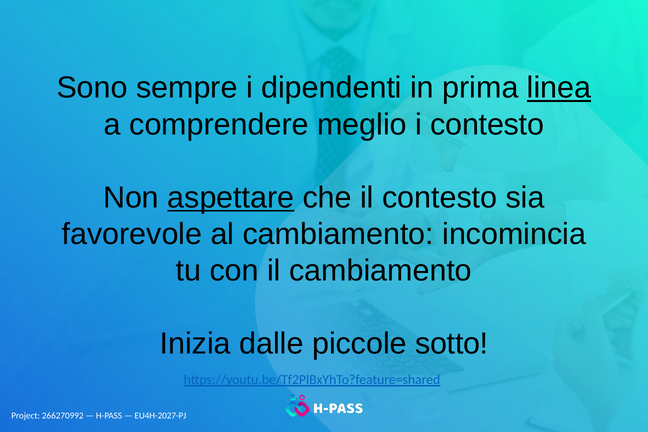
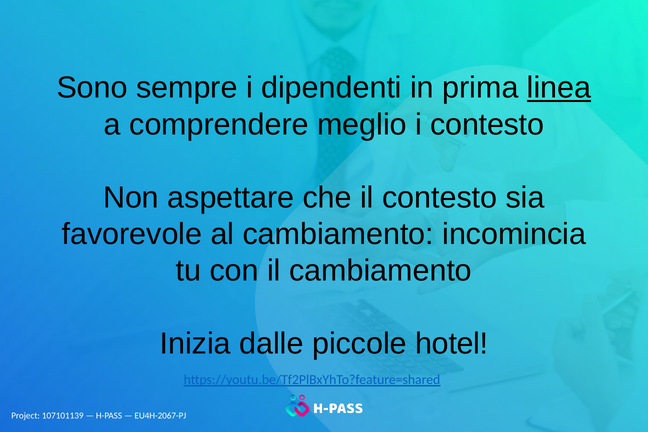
aspettare underline: present -> none
sotto: sotto -> hotel
266270992: 266270992 -> 107101139
EU4H-2027-PJ: EU4H-2027-PJ -> EU4H-2067-PJ
